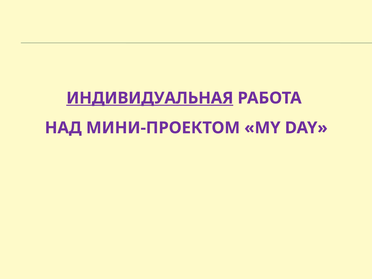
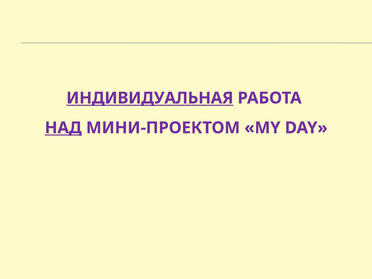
НАД underline: none -> present
